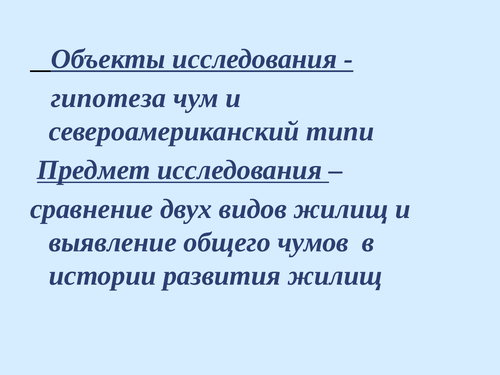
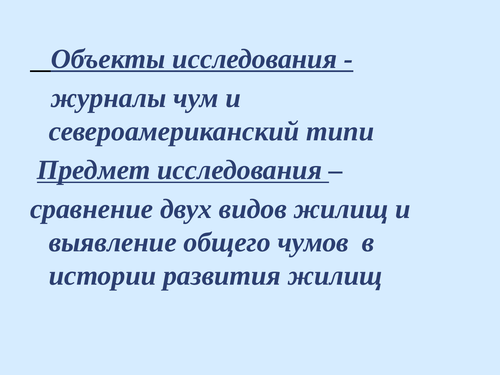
гипотеза: гипотеза -> журналы
